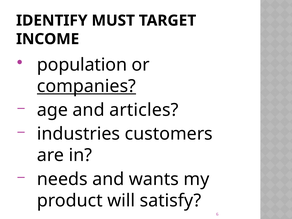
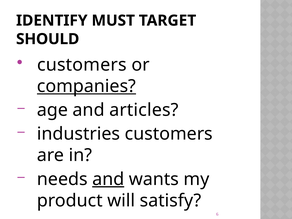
INCOME: INCOME -> SHOULD
population at (82, 65): population -> customers
and at (108, 179) underline: none -> present
